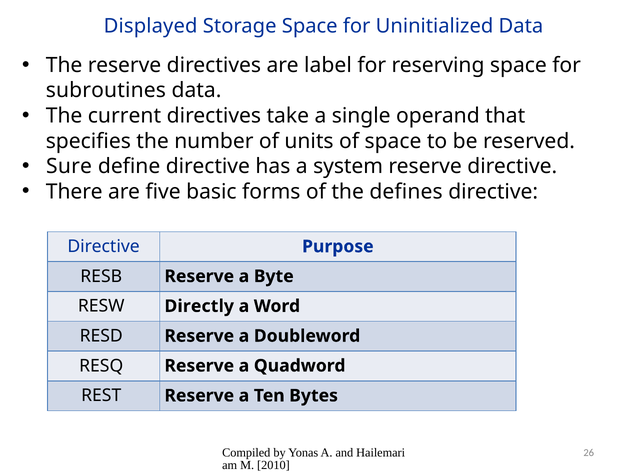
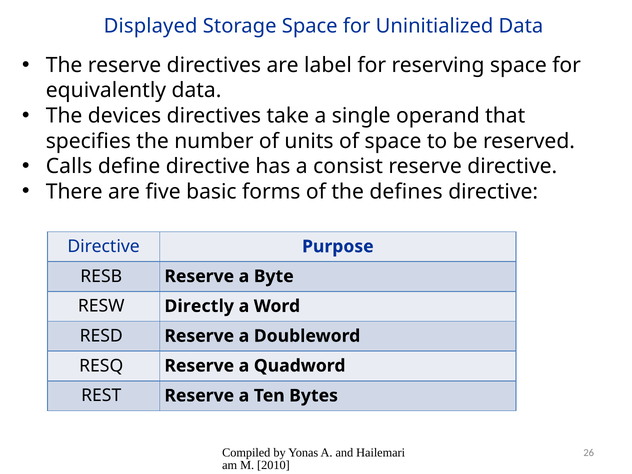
subroutines: subroutines -> equivalently
current: current -> devices
Sure: Sure -> Calls
system: system -> consist
